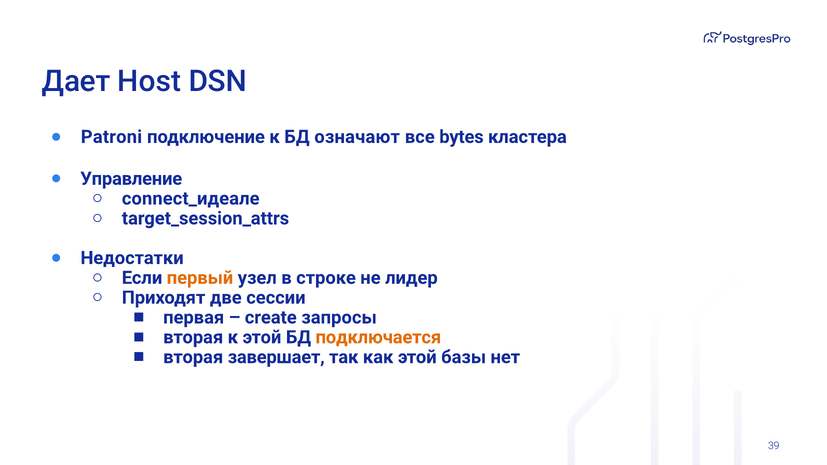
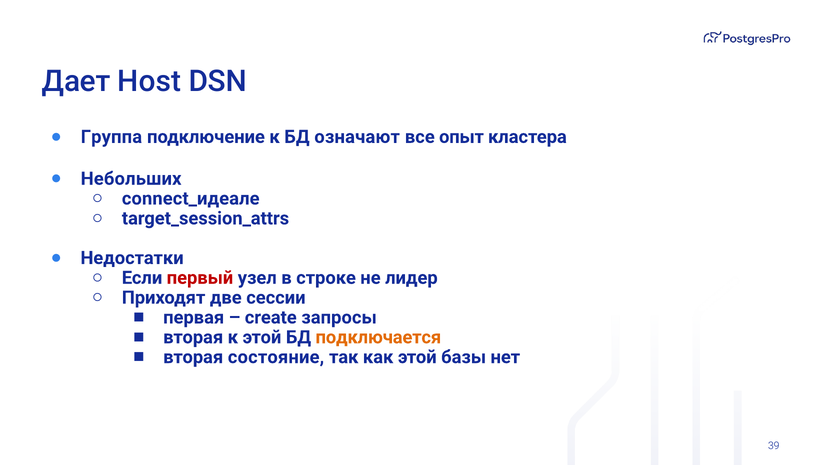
Patroni: Patroni -> Группа
bytes: bytes -> опыт
Управление: Управление -> Небольших
первый colour: orange -> red
завершает: завершает -> состояние
